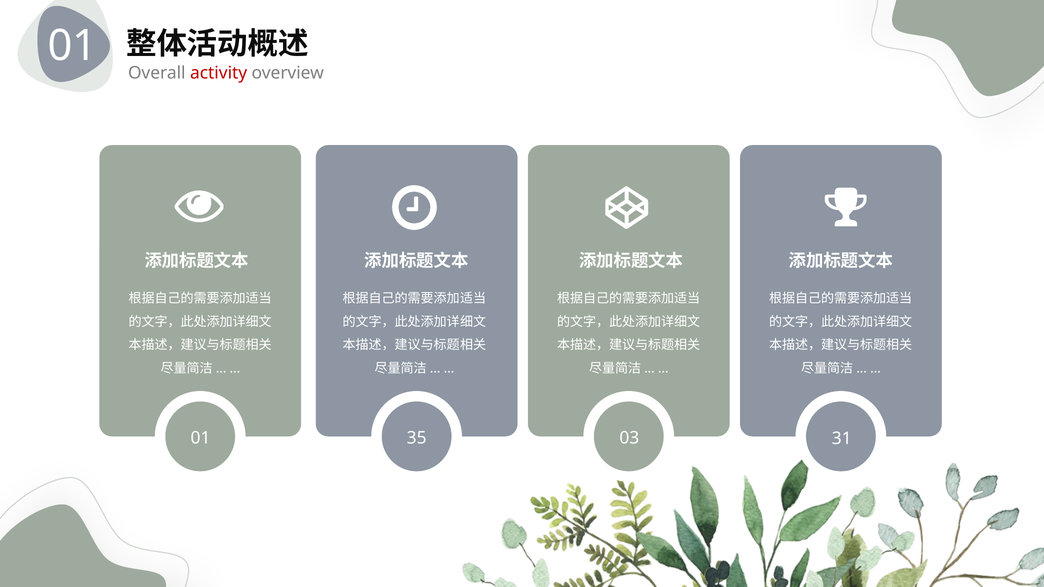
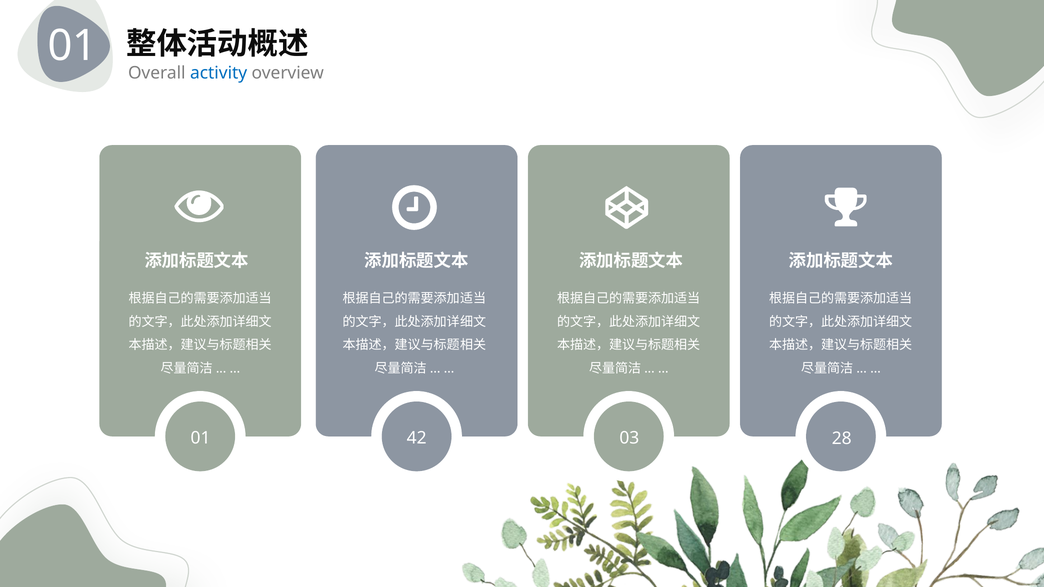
activity colour: red -> blue
35: 35 -> 42
31: 31 -> 28
